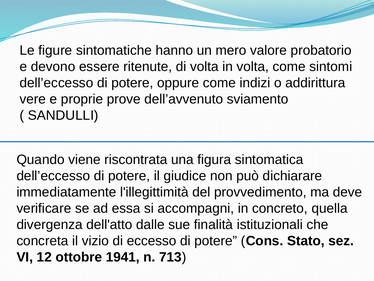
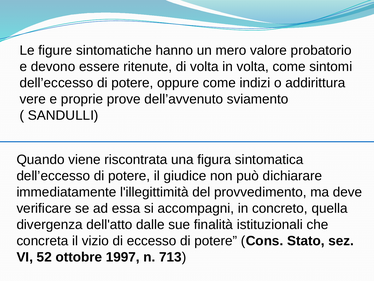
12: 12 -> 52
1941: 1941 -> 1997
